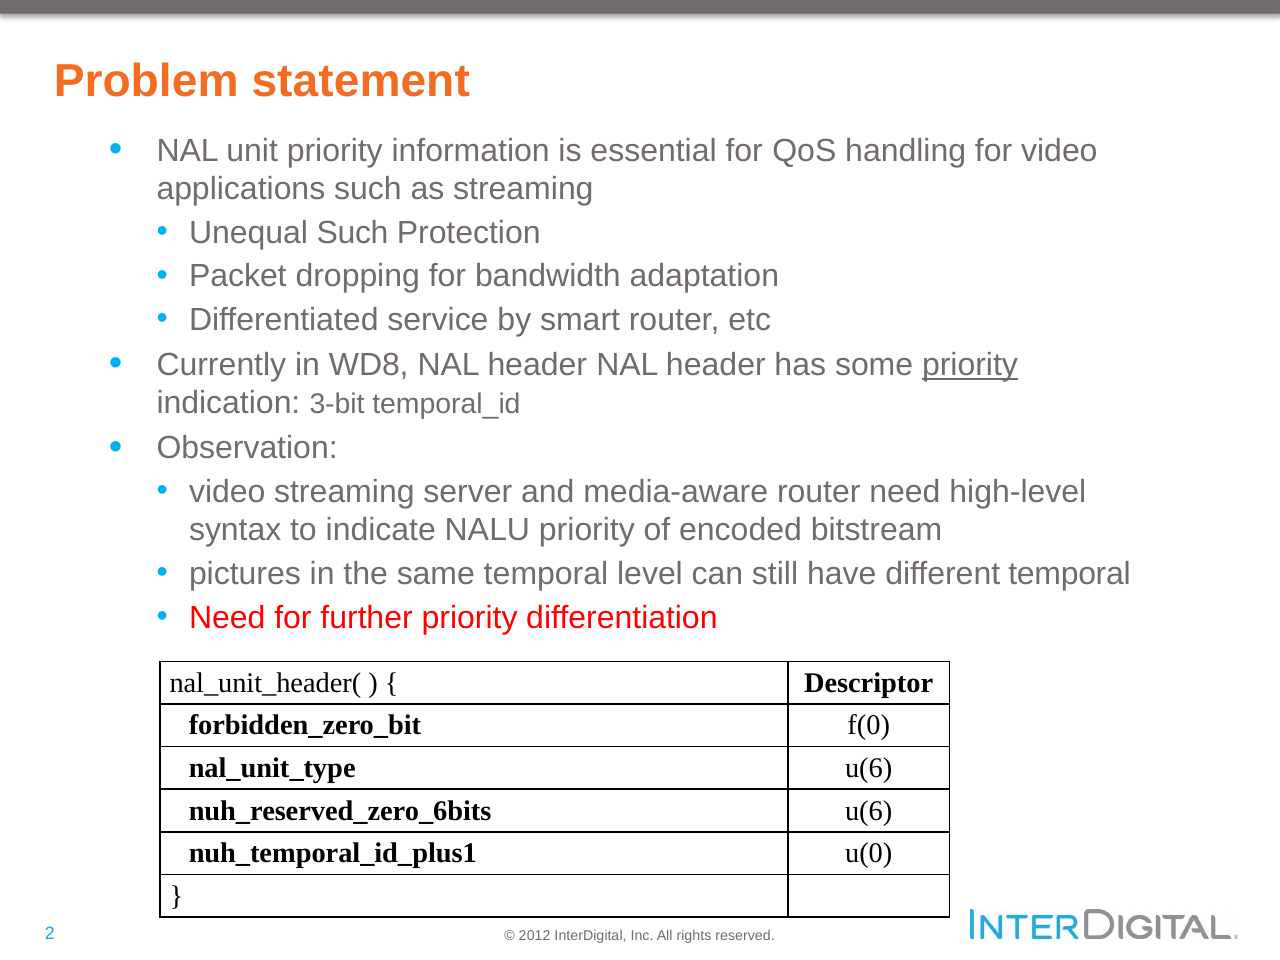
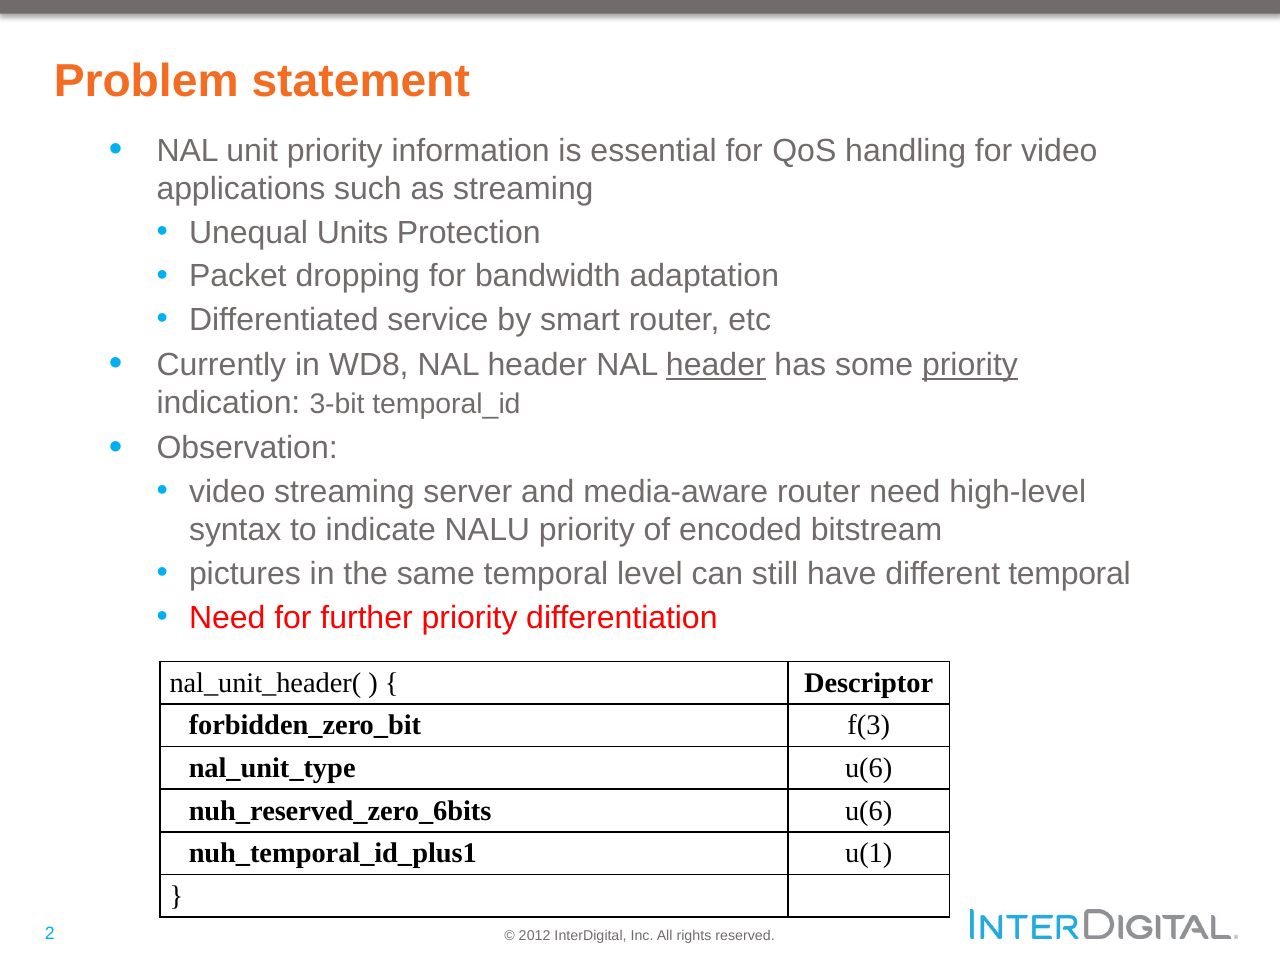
Unequal Such: Such -> Units
header at (716, 365) underline: none -> present
f(0: f(0 -> f(3
u(0: u(0 -> u(1
